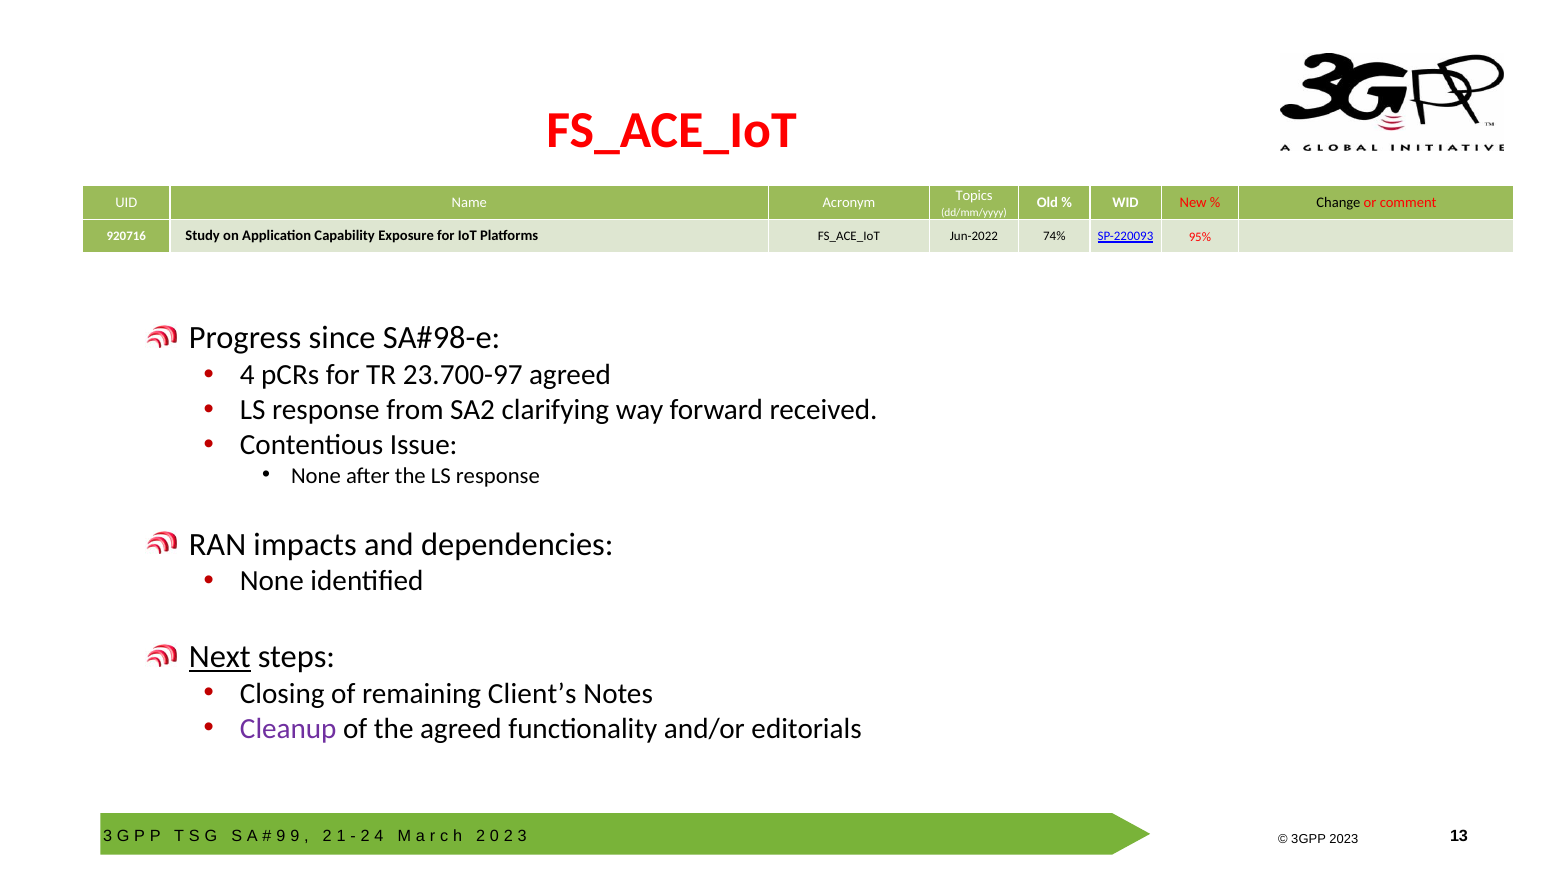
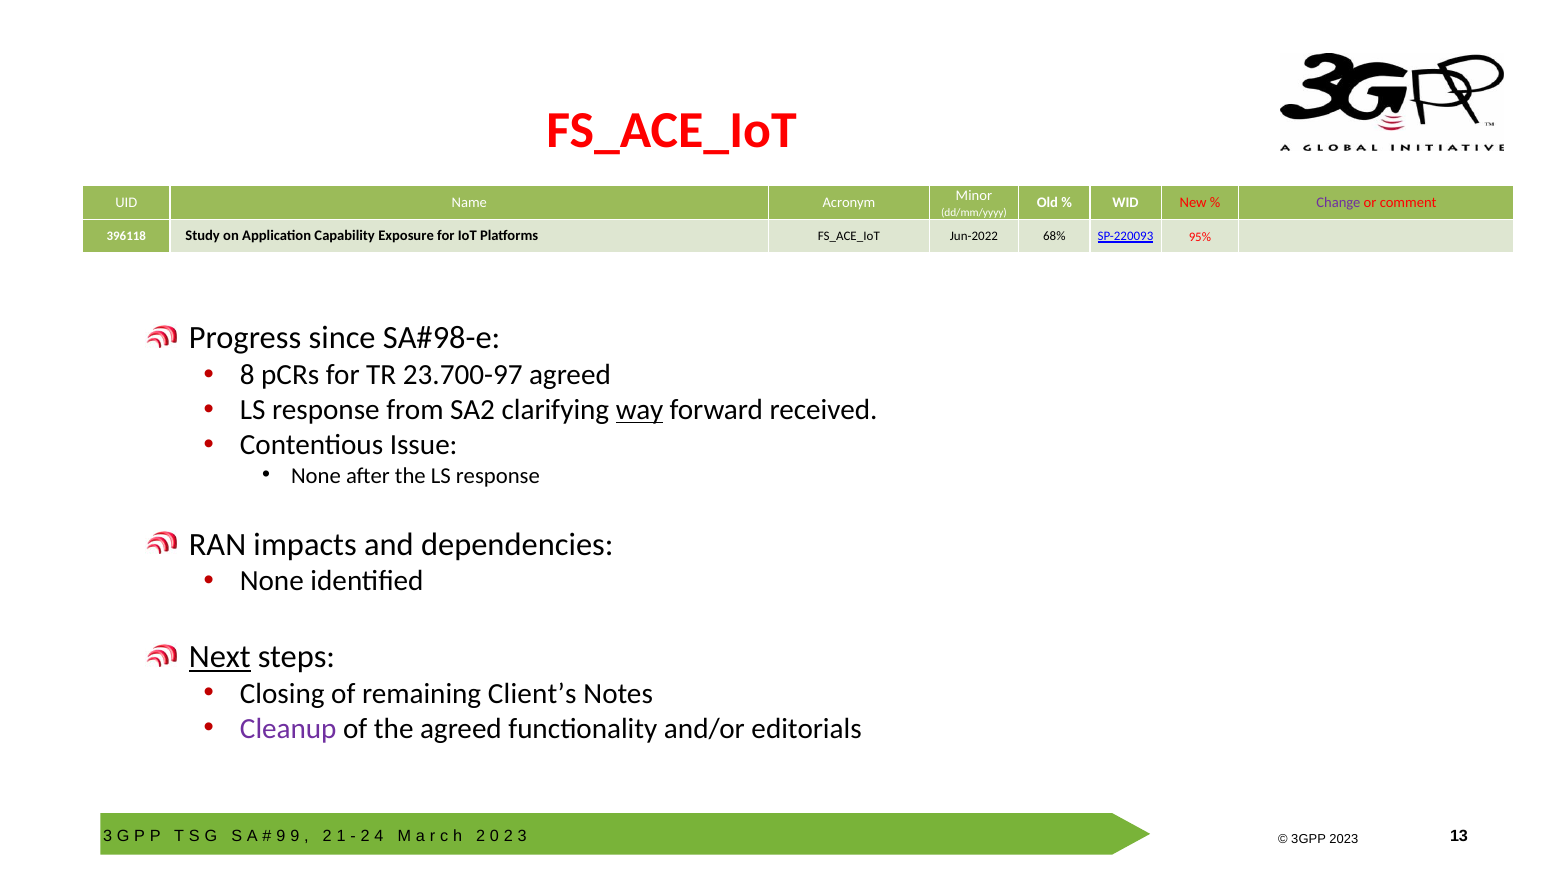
Topics: Topics -> Minor
Change colour: black -> purple
920716: 920716 -> 396118
74%: 74% -> 68%
4 at (247, 375): 4 -> 8
way underline: none -> present
